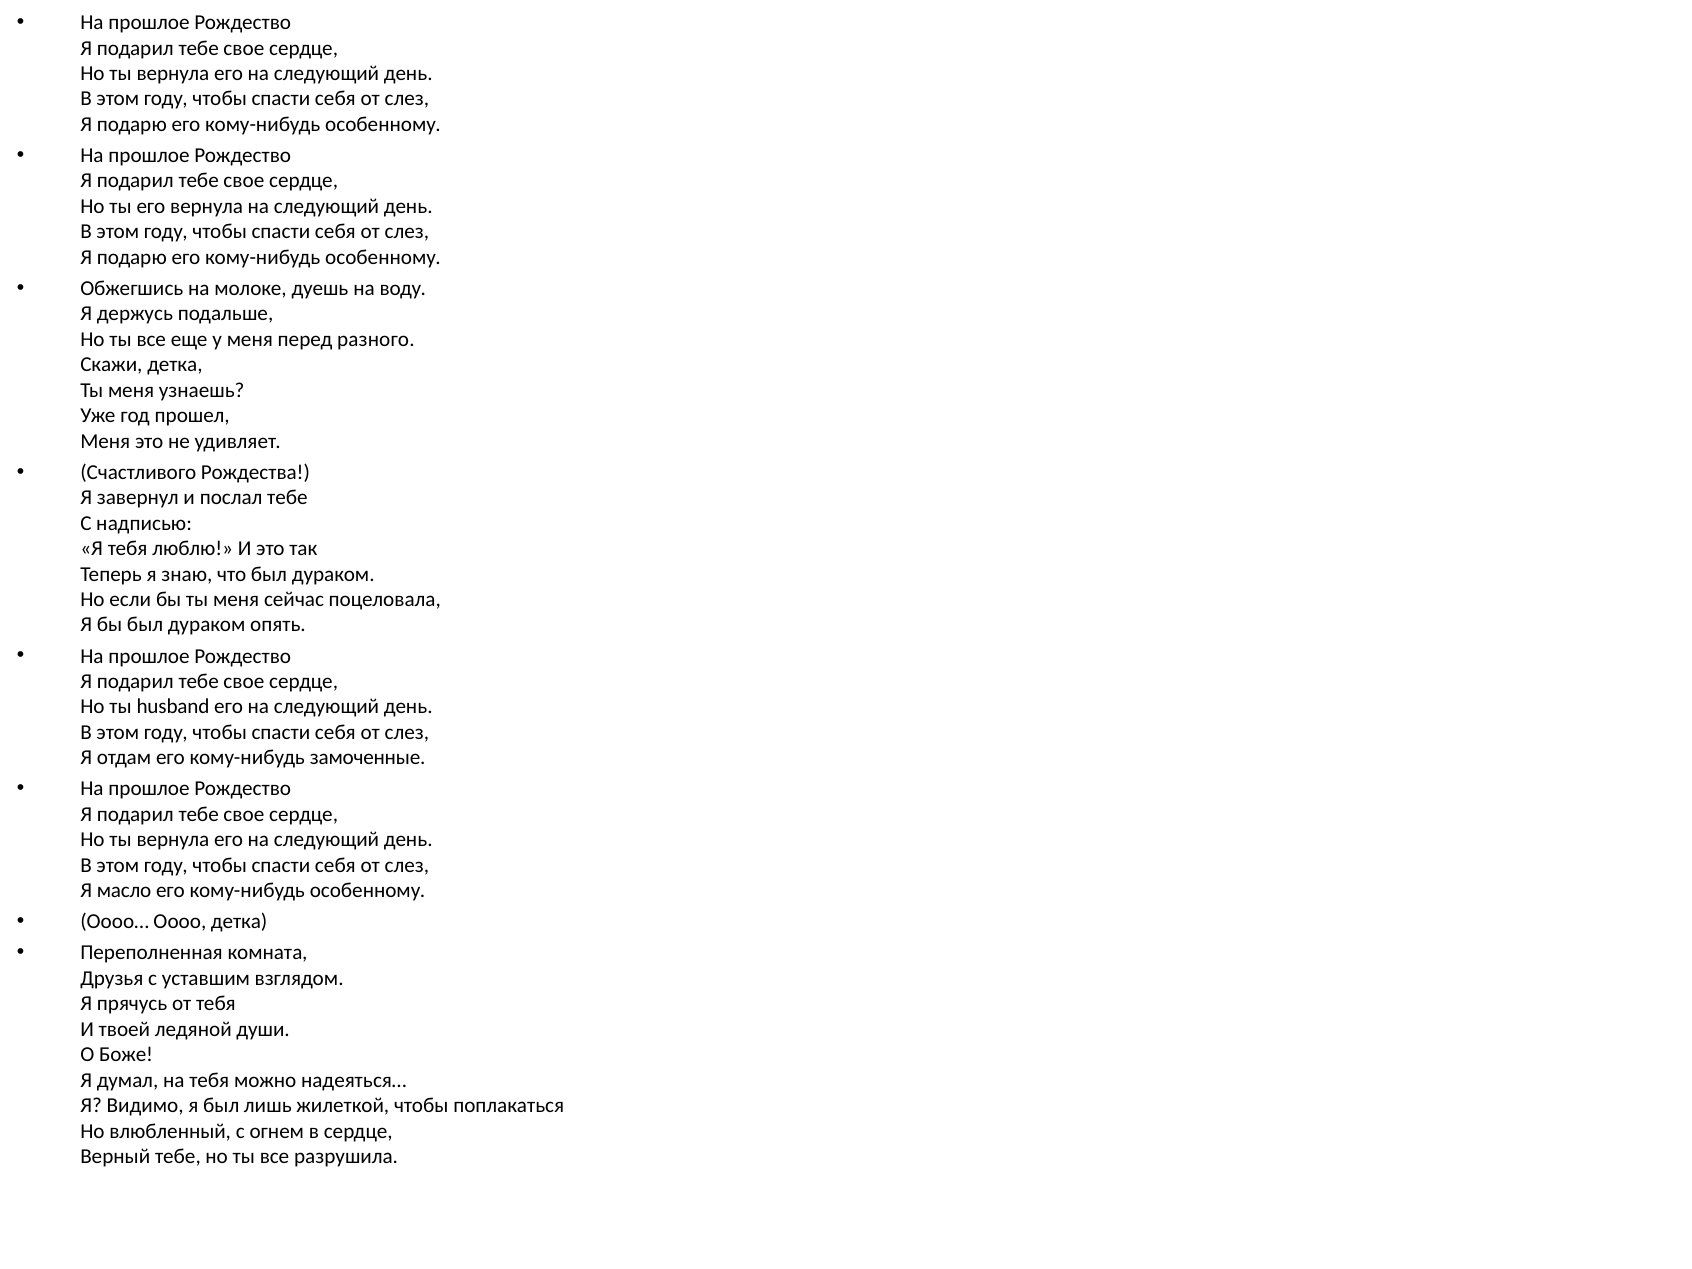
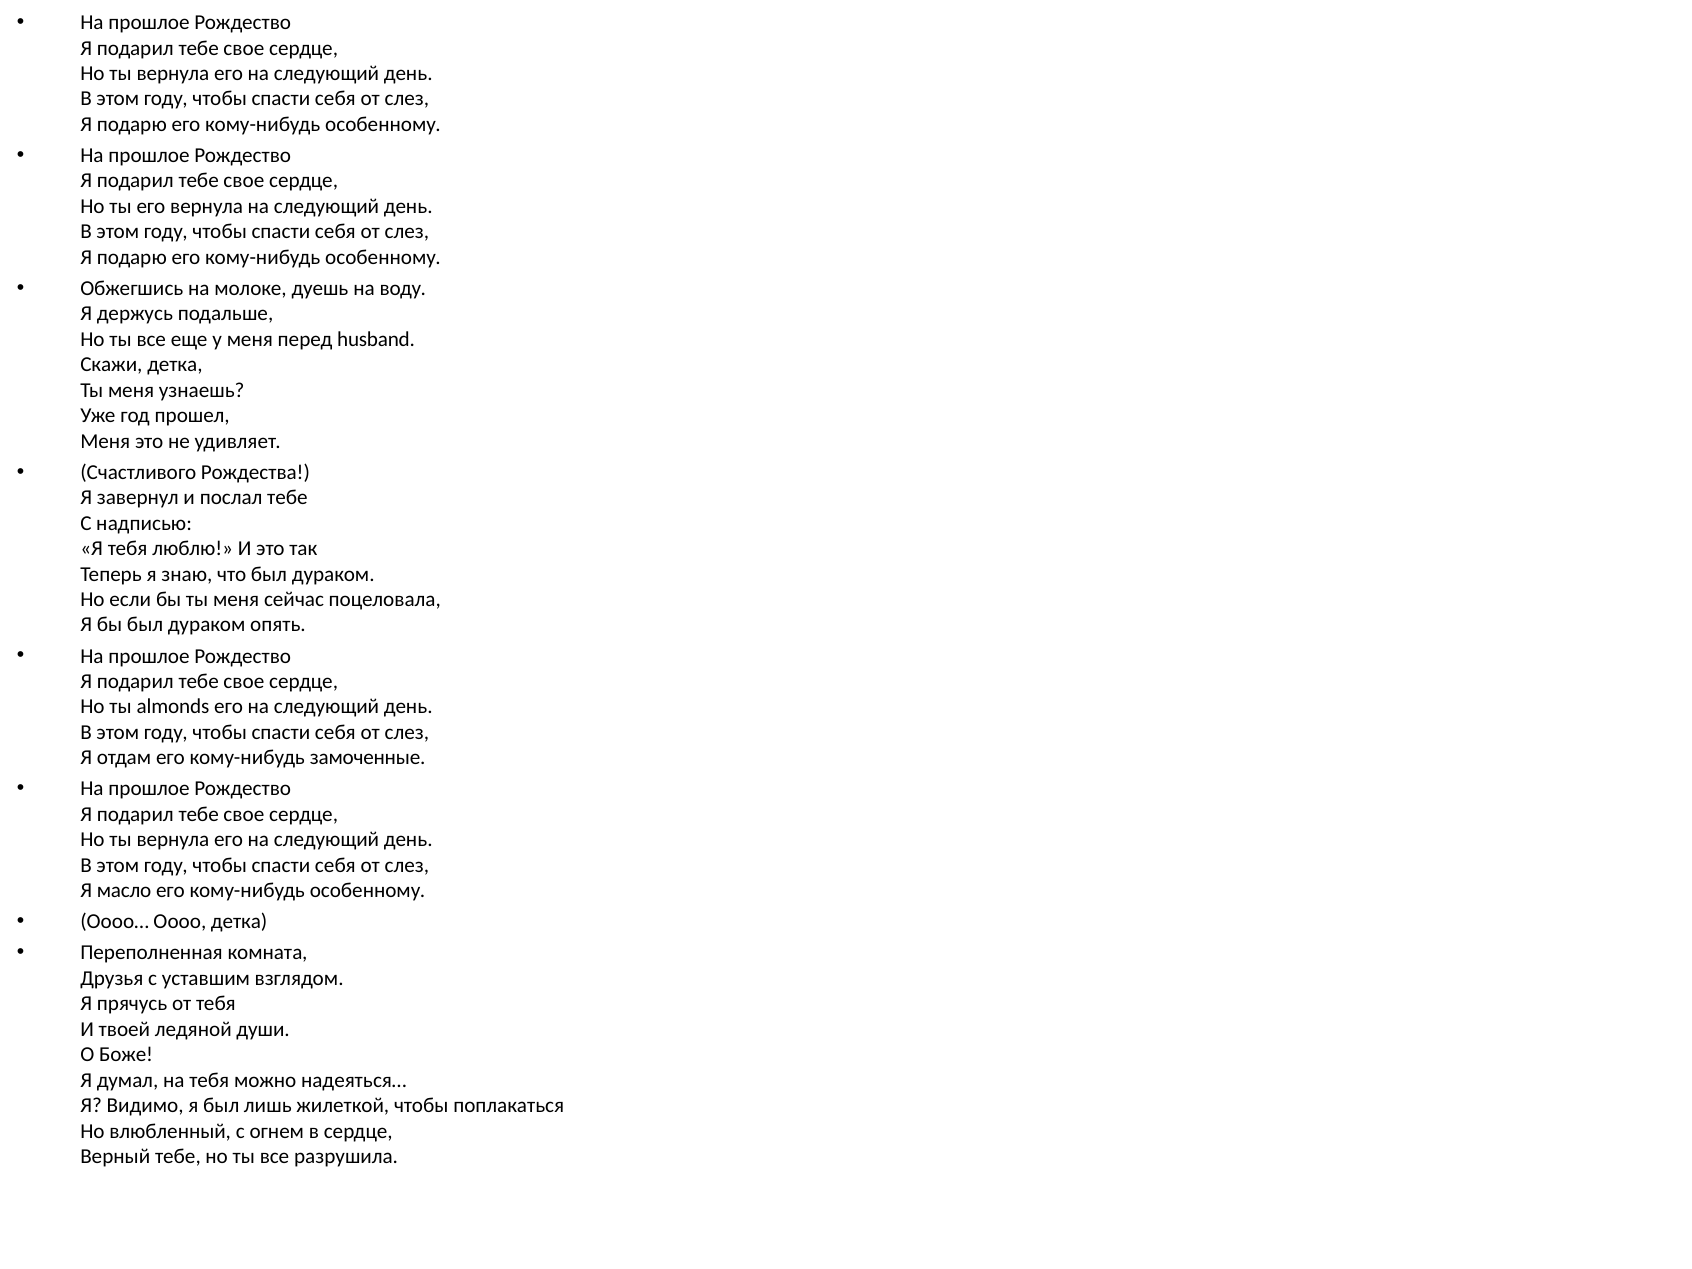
разного: разного -> husband
husband: husband -> almonds
